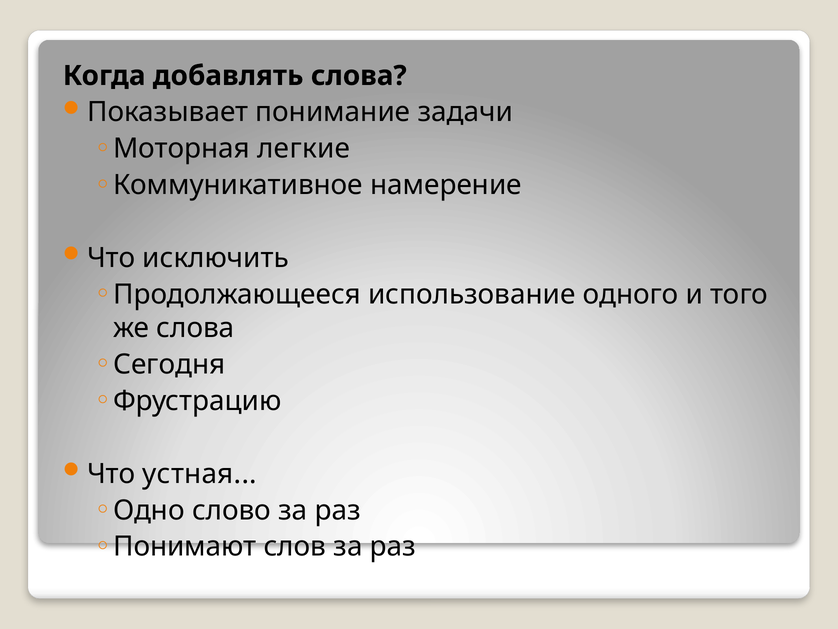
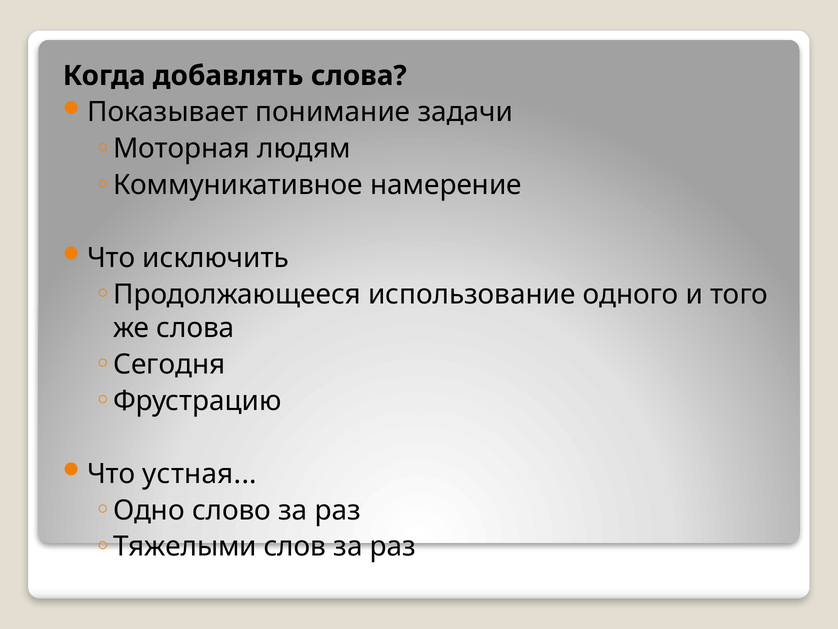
легкие: легкие -> людям
Понимают: Понимают -> Тяжeлыми
